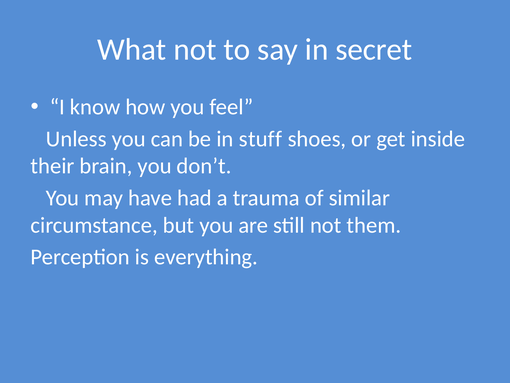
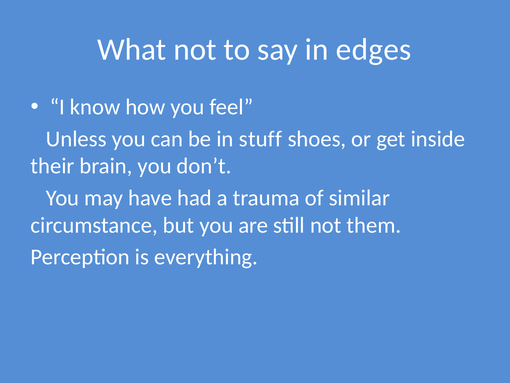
secret: secret -> edges
